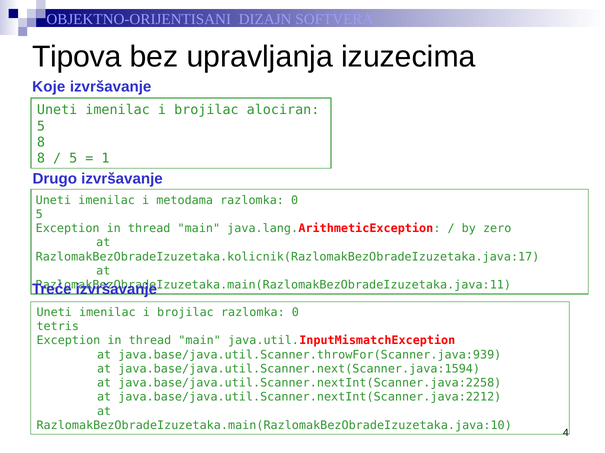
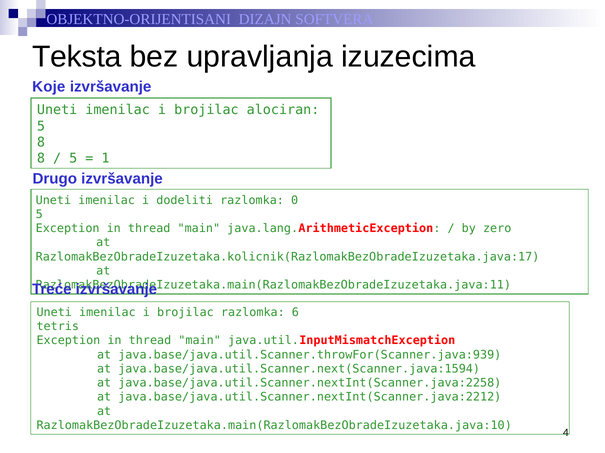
Tipova: Tipova -> Teksta
metodama: metodama -> dodeliti
brojilac razlomka 0: 0 -> 6
